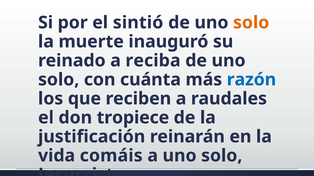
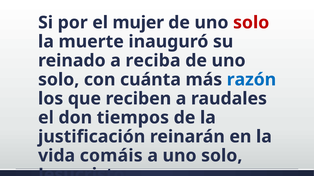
sintió: sintió -> mujer
solo at (251, 23) colour: orange -> red
tropiece: tropiece -> tiempos
